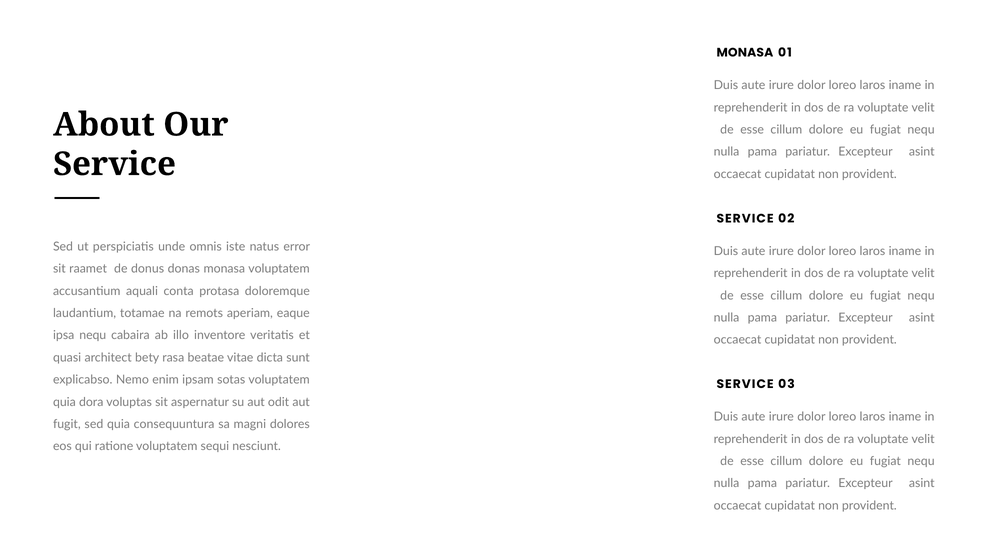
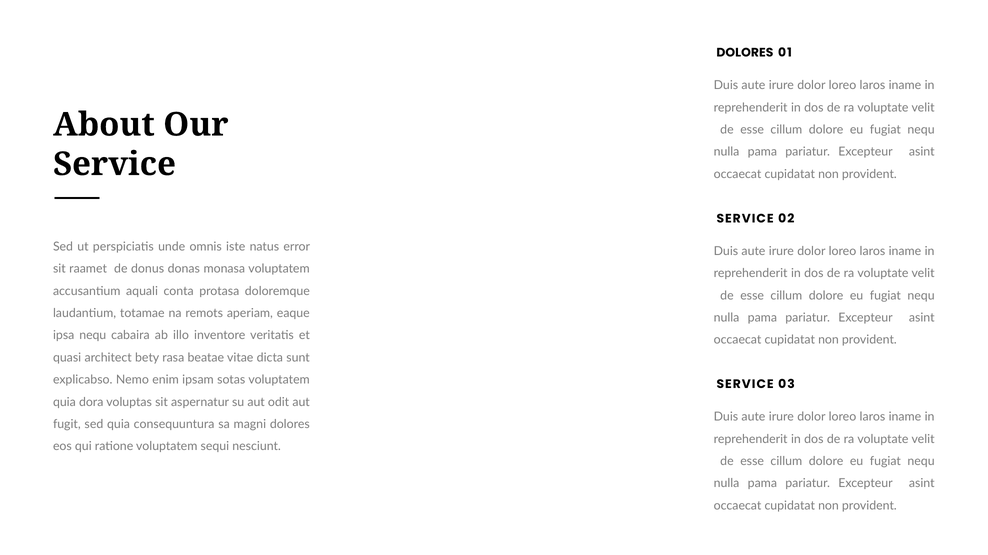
MONASA at (745, 53): MONASA -> DOLORES
